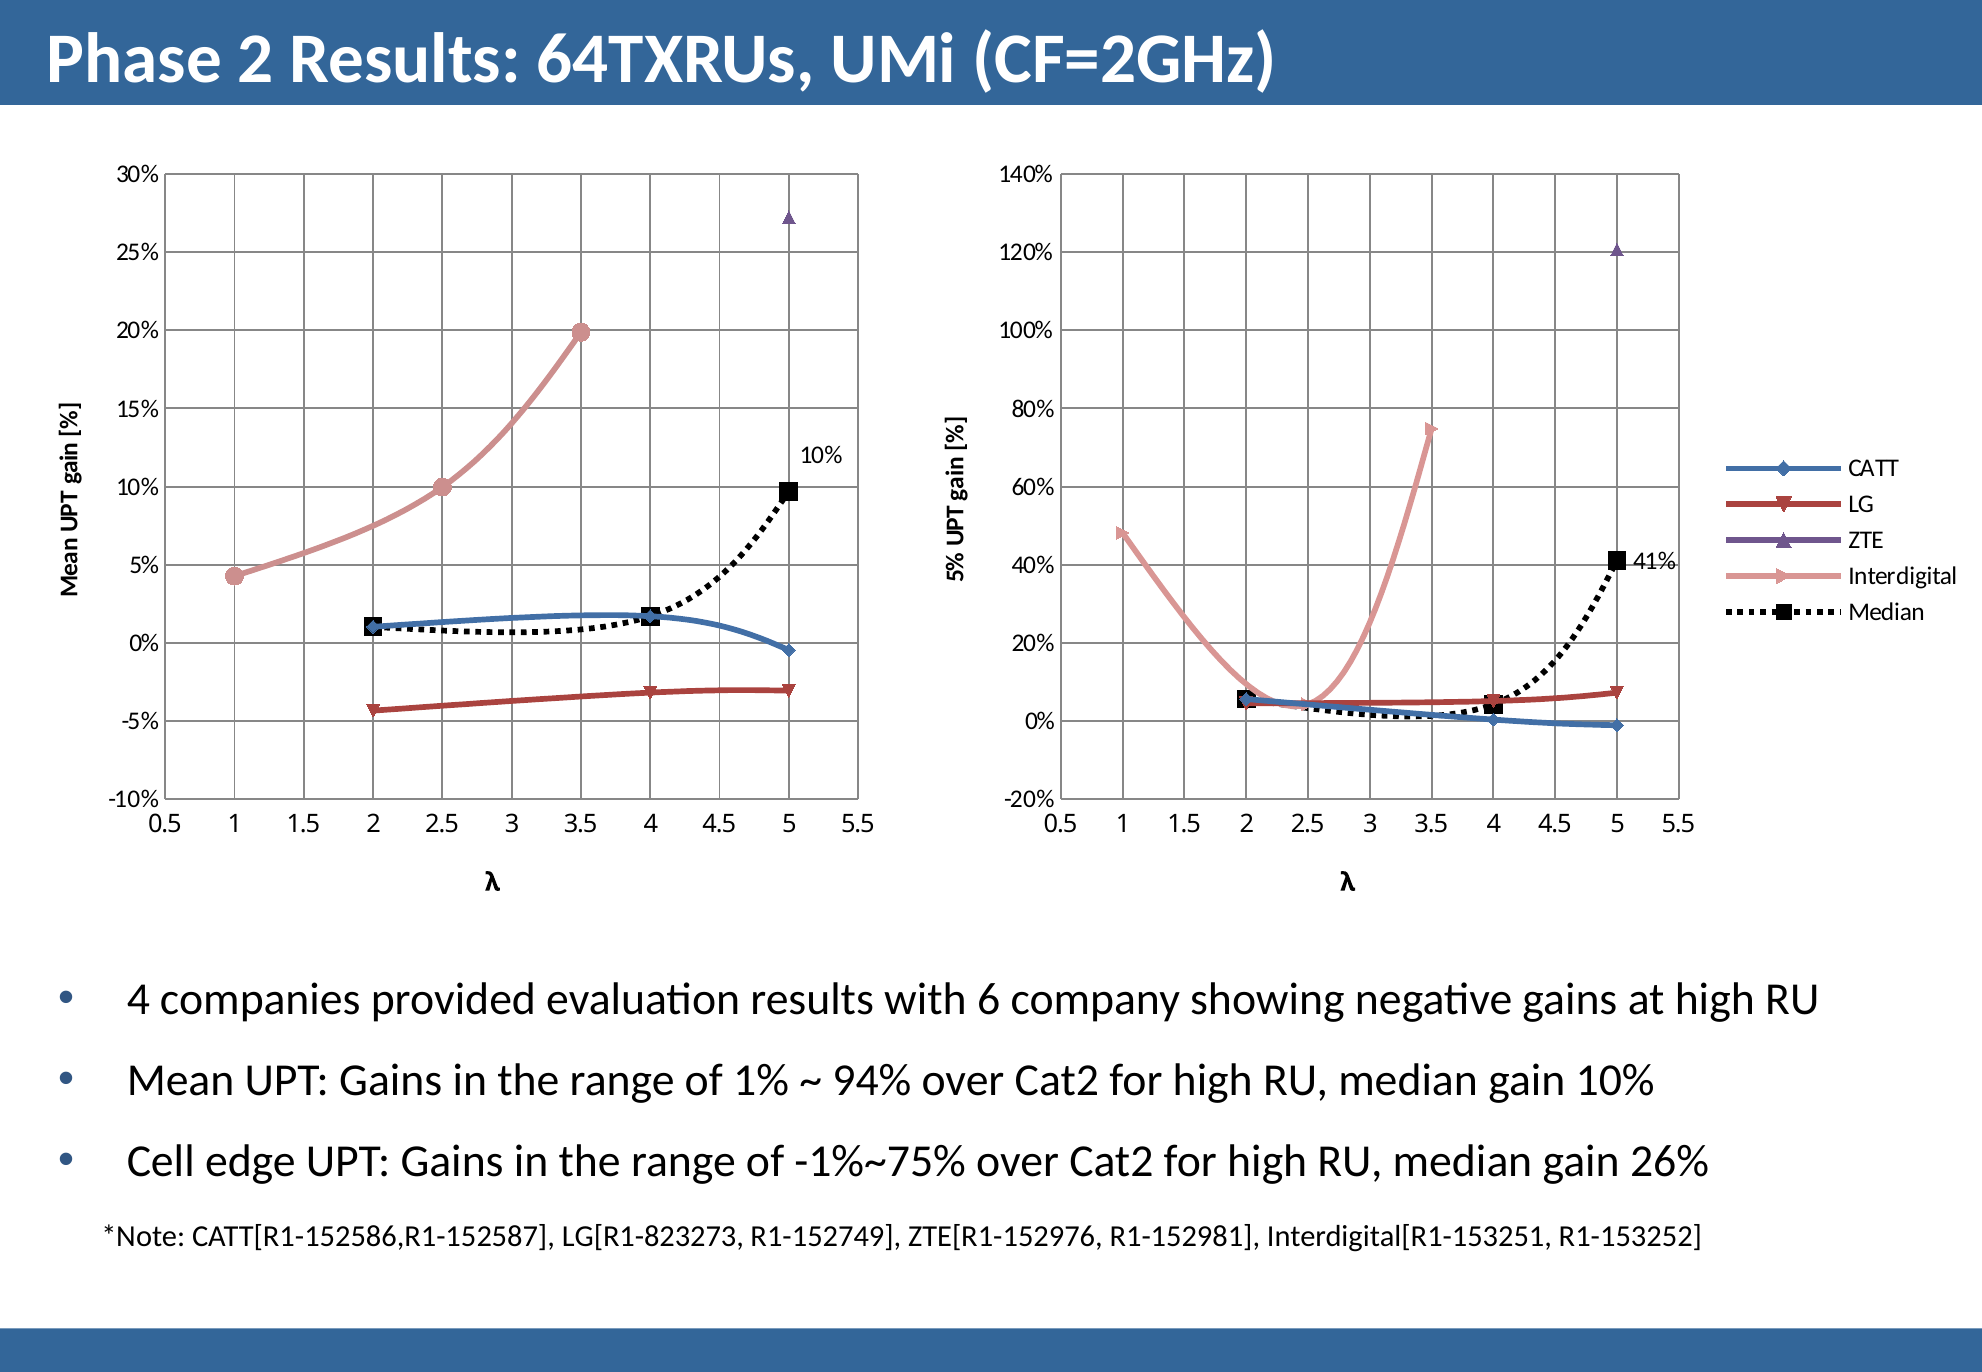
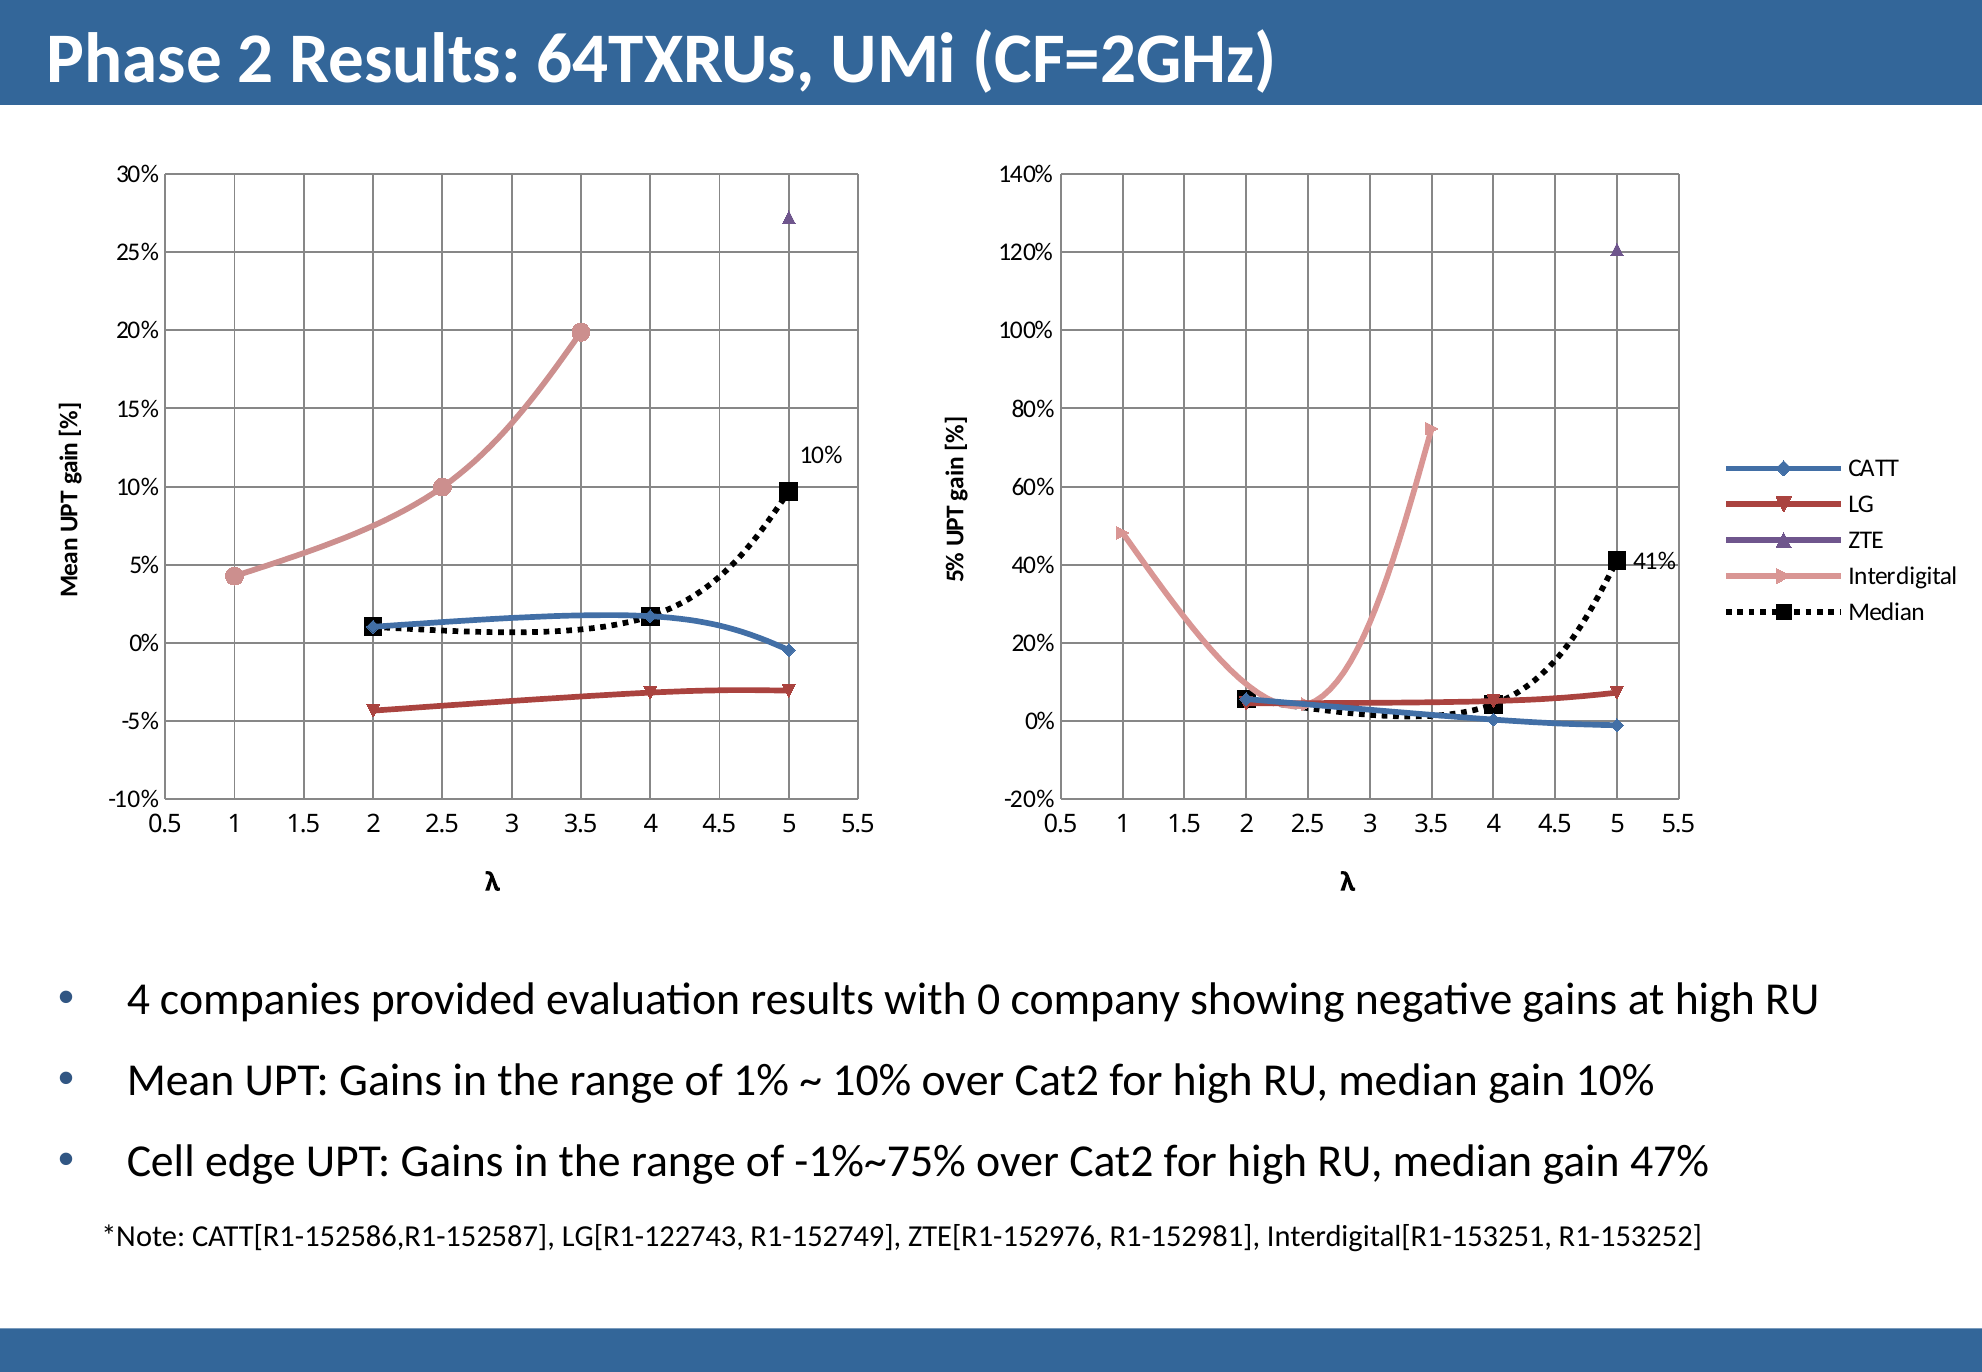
with 6: 6 -> 0
94% at (872, 1081): 94% -> 10%
26%: 26% -> 47%
LG[R1-823273: LG[R1-823273 -> LG[R1-122743
